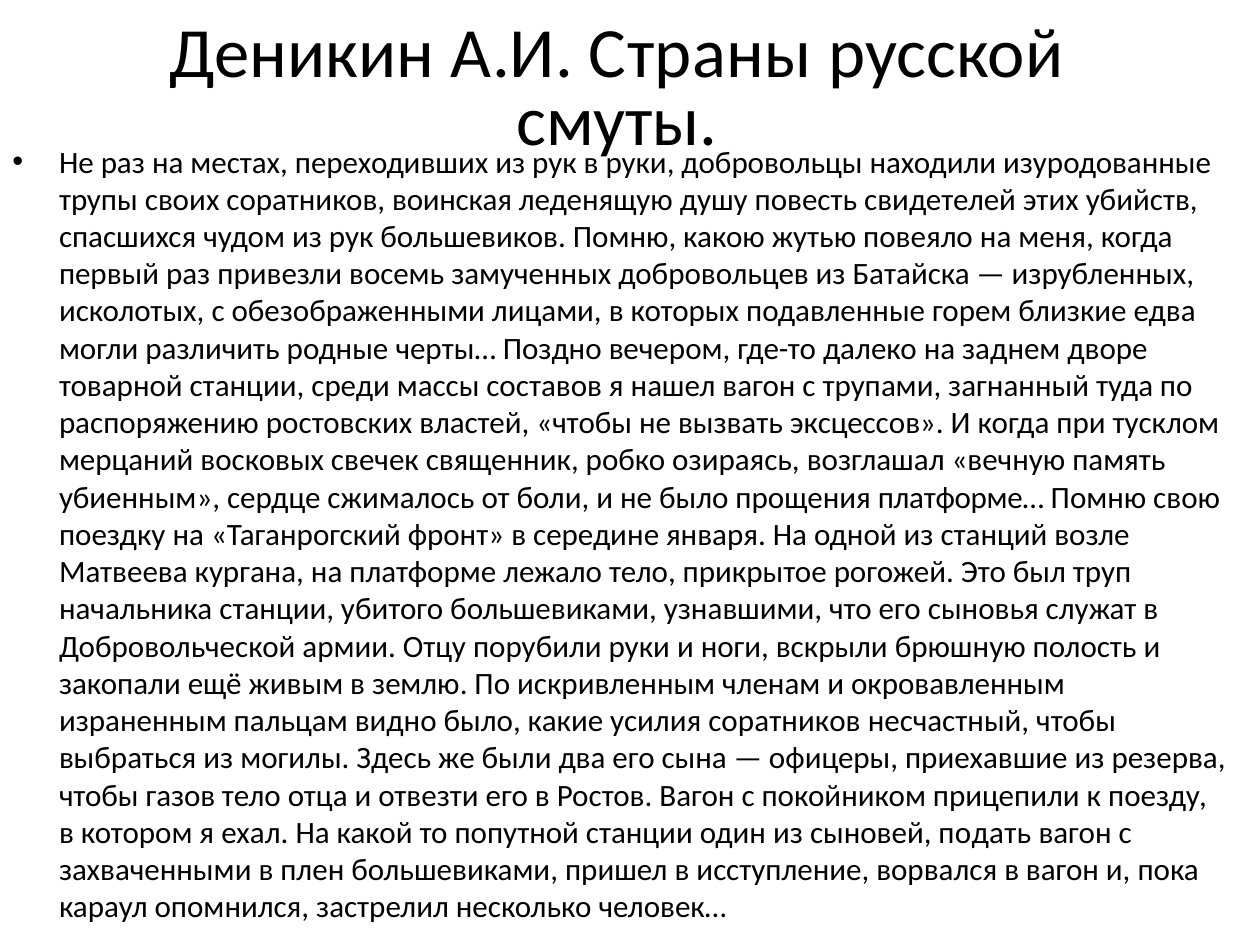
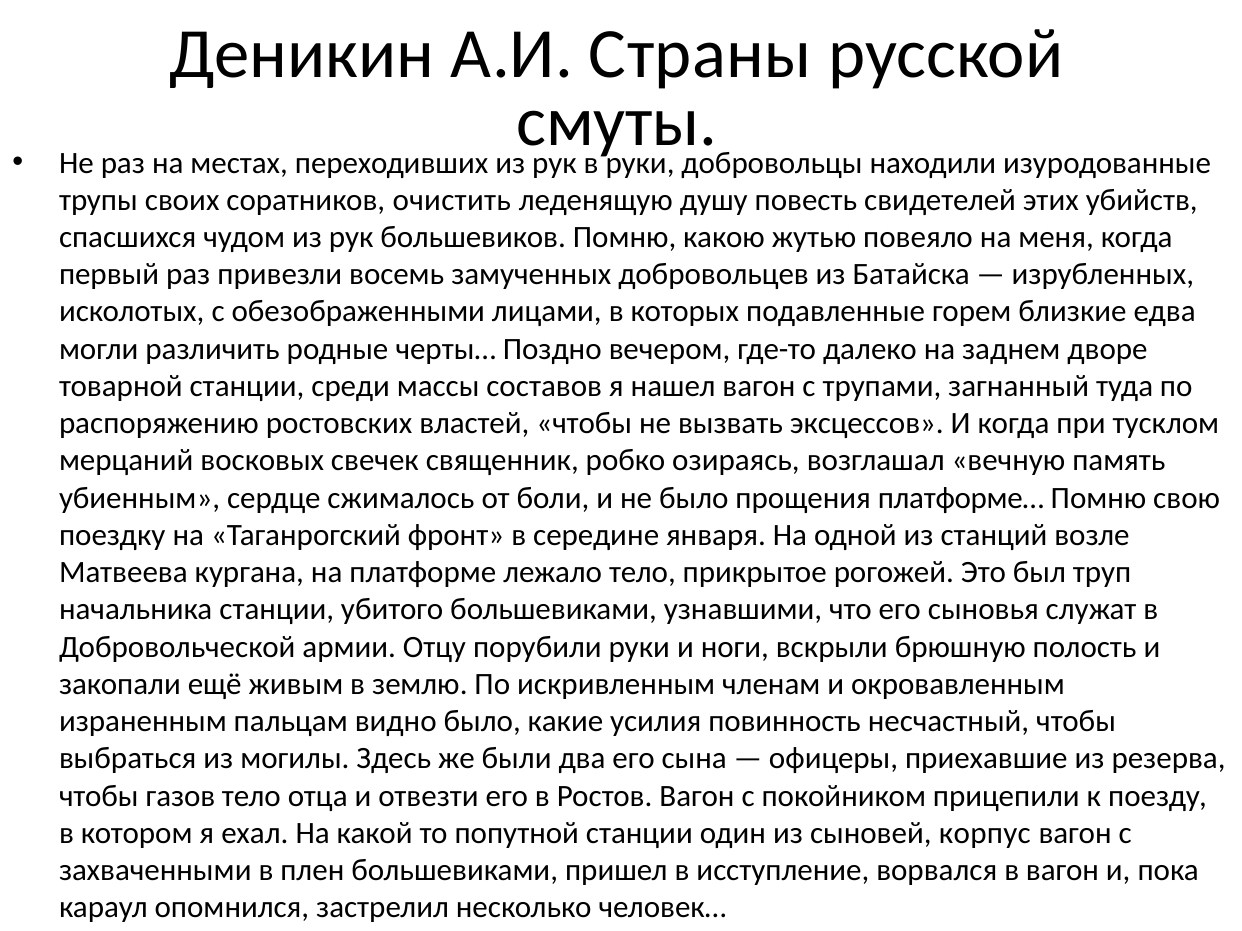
воинская: воинская -> очистить
усилия соратников: соратников -> повинность
подать: подать -> корпус
